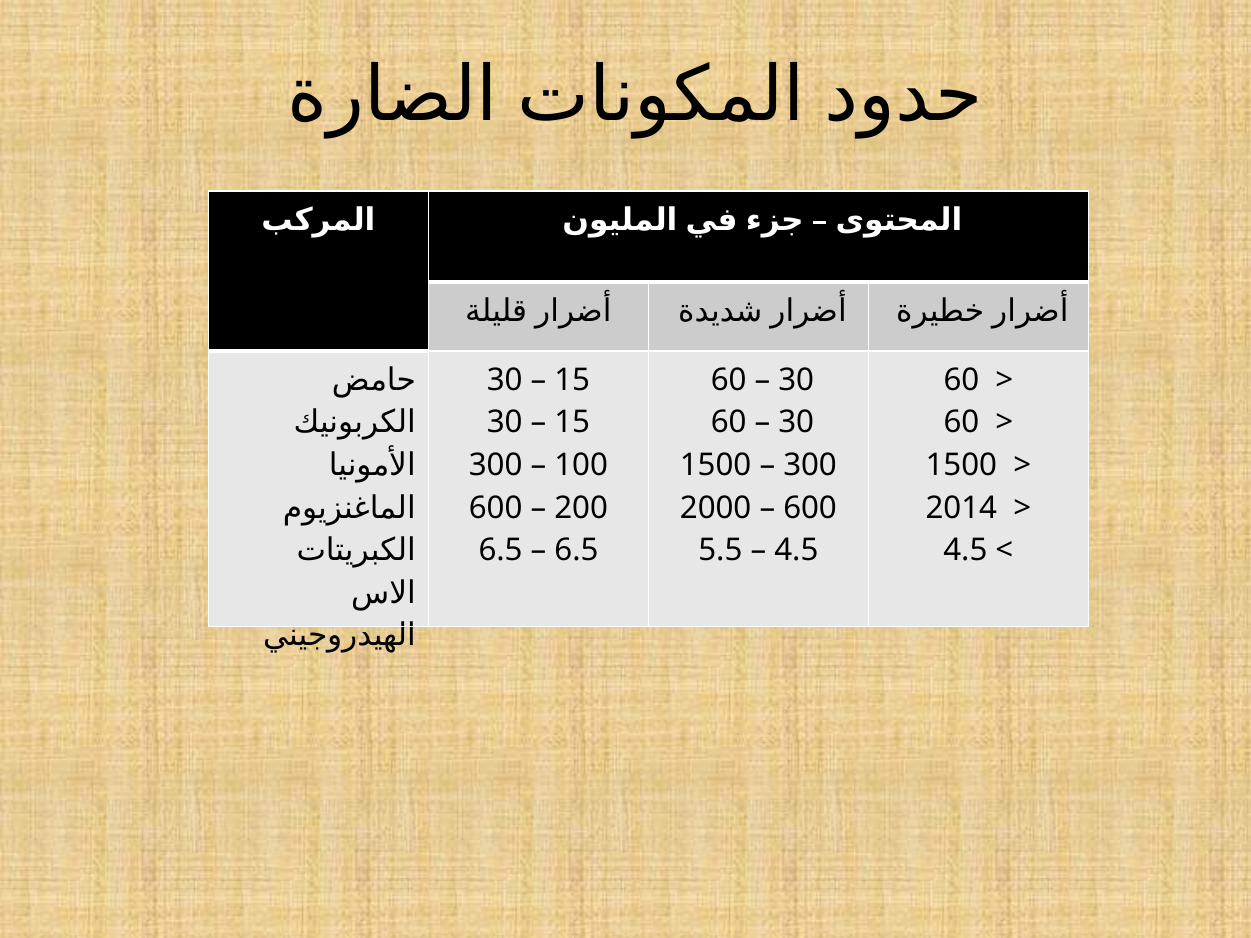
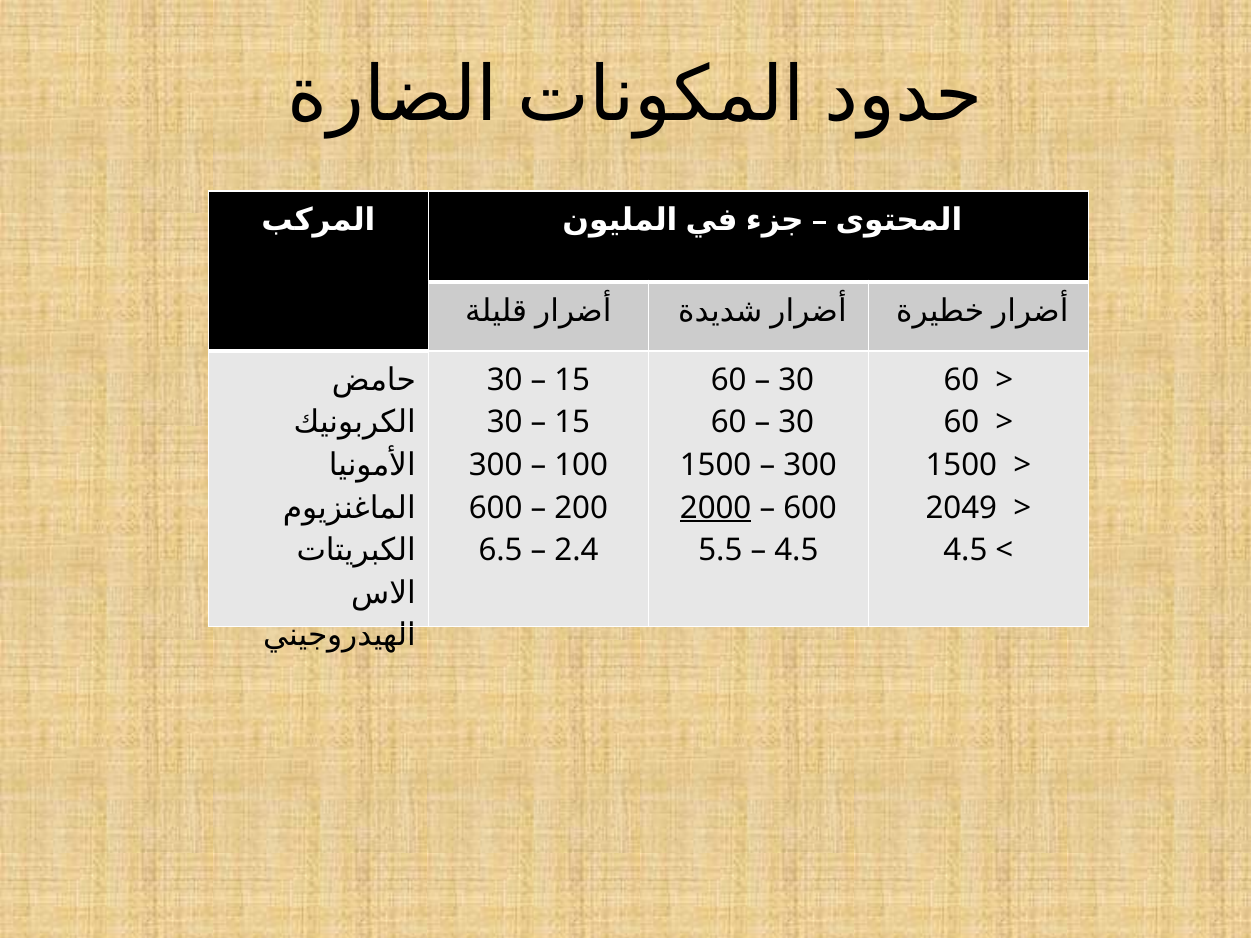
2000 underline: none -> present
2014: 2014 -> 2049
6.5 at (576, 550): 6.5 -> 2.4
